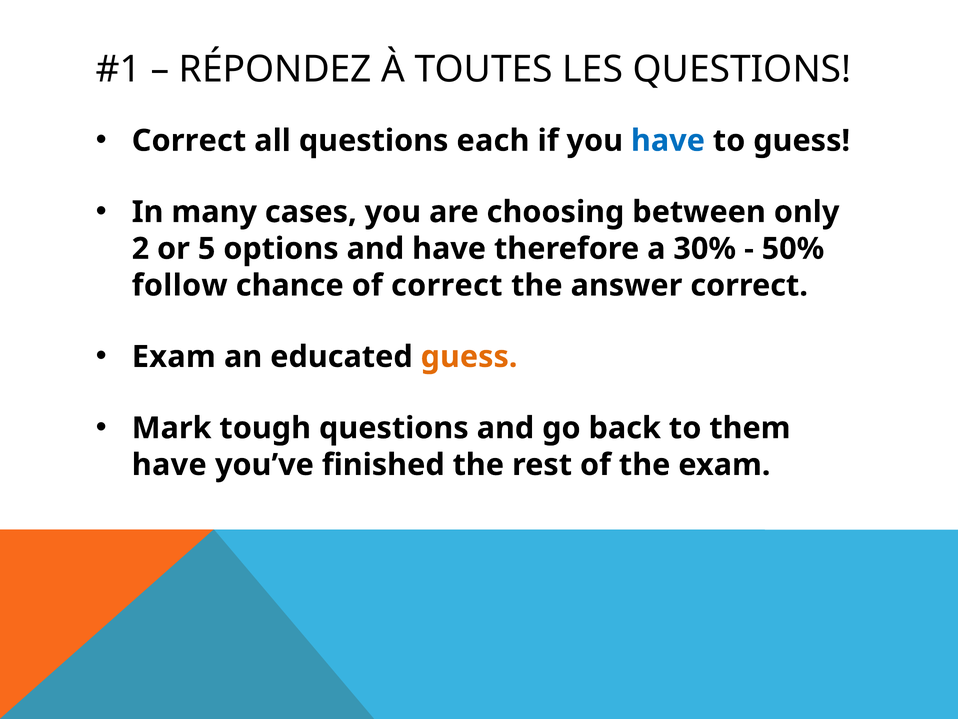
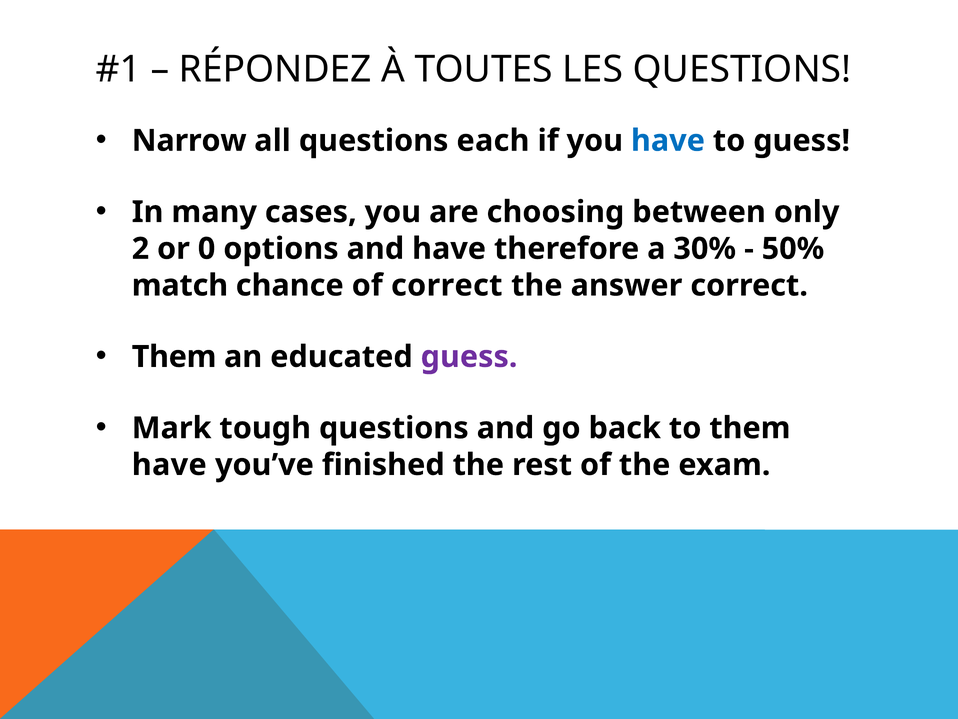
Correct at (189, 141): Correct -> Narrow
5: 5 -> 0
follow: follow -> match
Exam at (174, 357): Exam -> Them
guess at (469, 357) colour: orange -> purple
